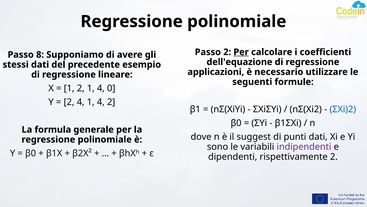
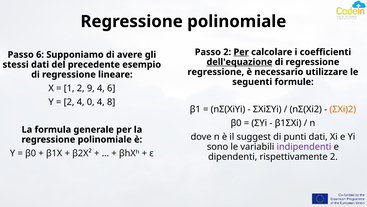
Passo 8: 8 -> 6
dell'equazione underline: none -> present
applicazioni at (216, 72): applicazioni -> regressione
2 1: 1 -> 9
4 0: 0 -> 6
4 1: 1 -> 0
4 2: 2 -> 8
ΣXi)2 colour: blue -> orange
